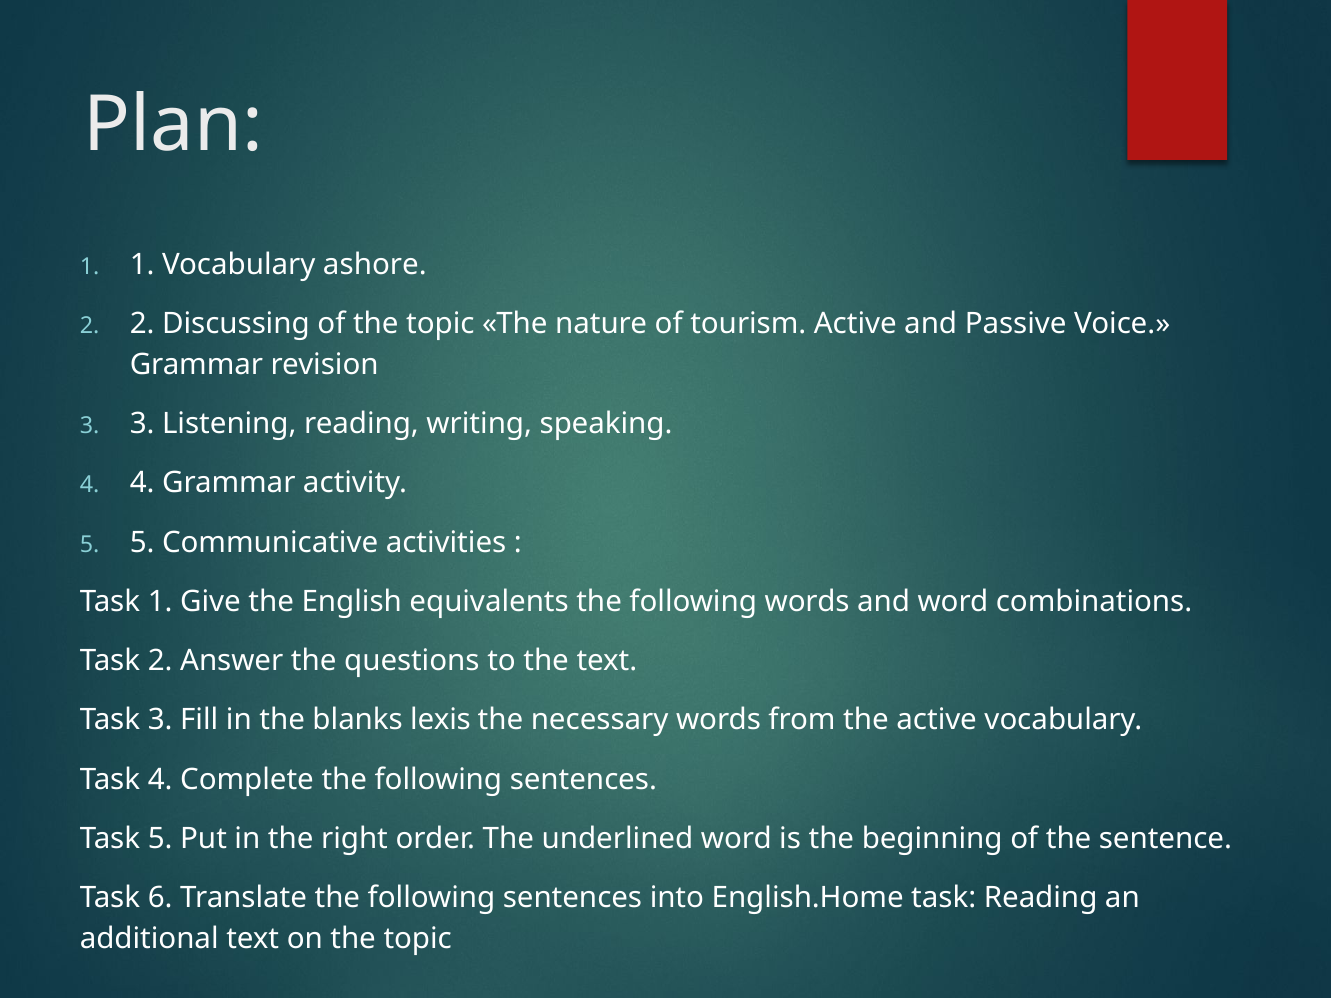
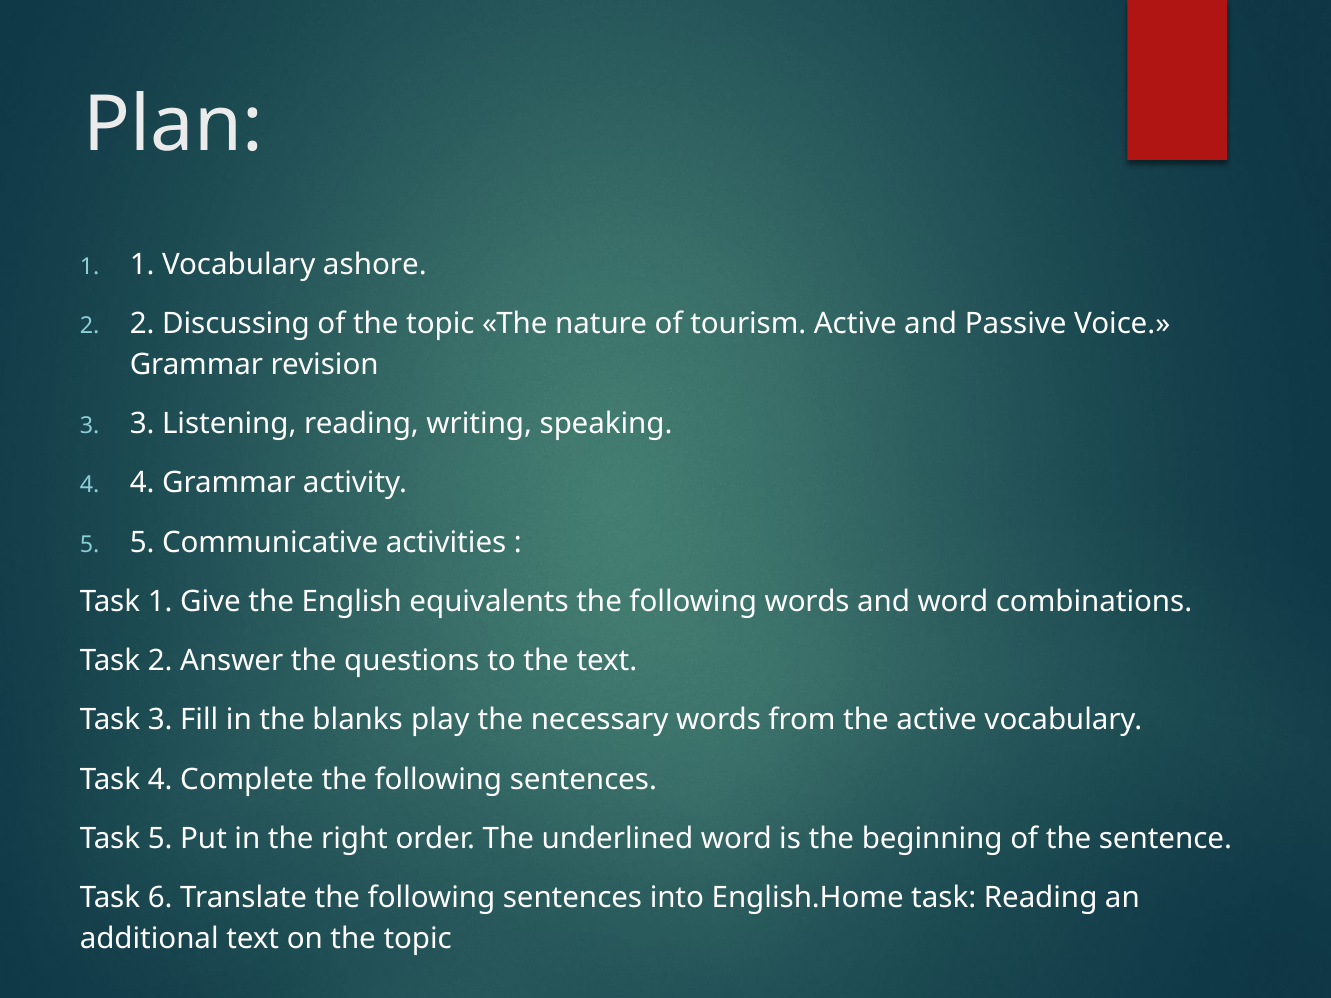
lexis: lexis -> play
